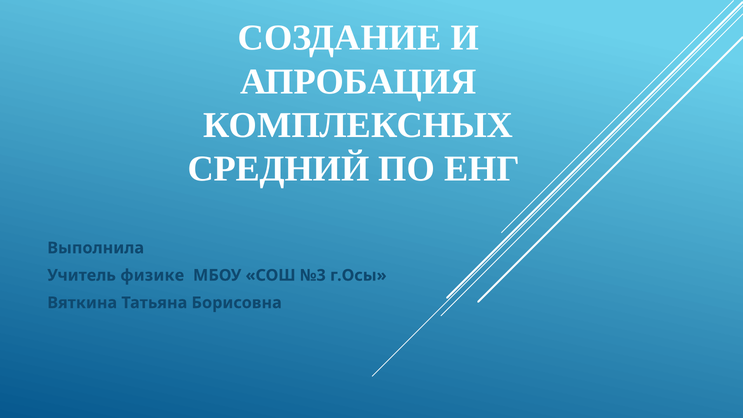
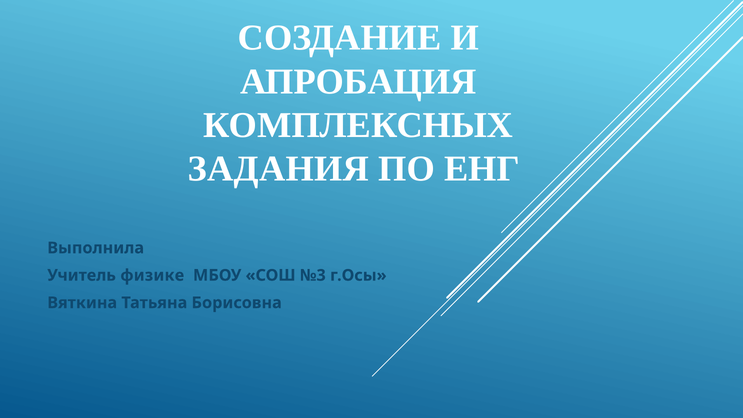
СРЕДНИЙ: СРЕДНИЙ -> ЗАДАНИЯ
